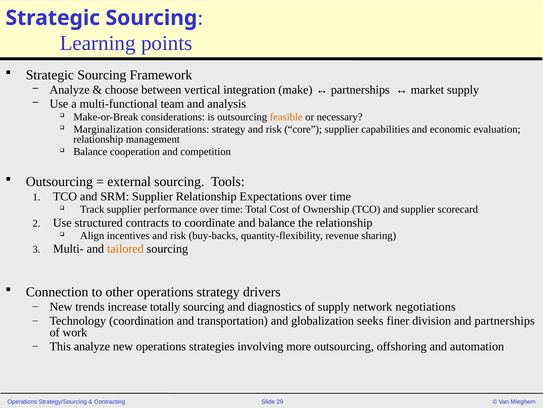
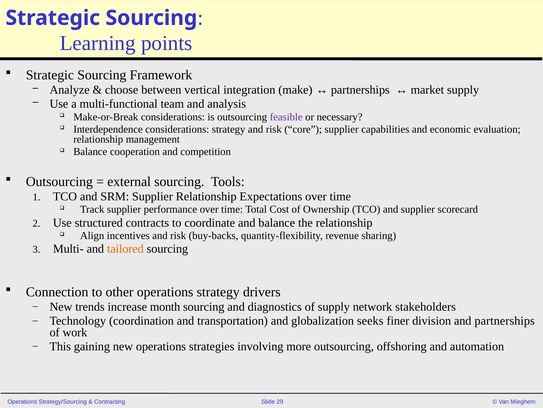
feasible colour: orange -> purple
Marginalization: Marginalization -> Interdependence
totally: totally -> month
negotiations: negotiations -> stakeholders
This analyze: analyze -> gaining
